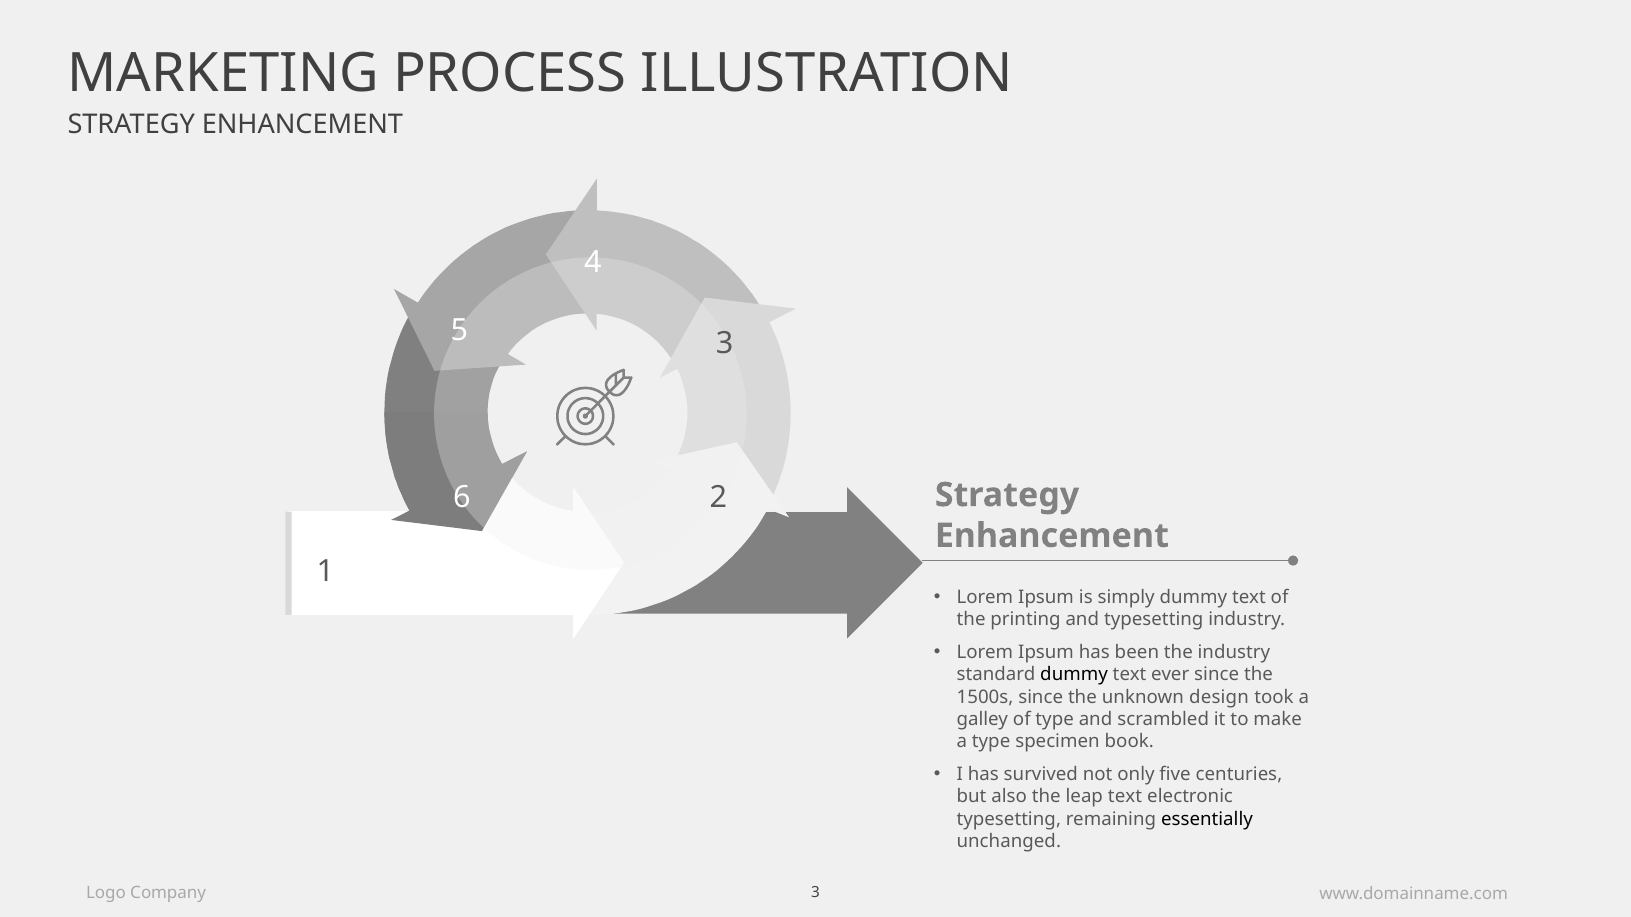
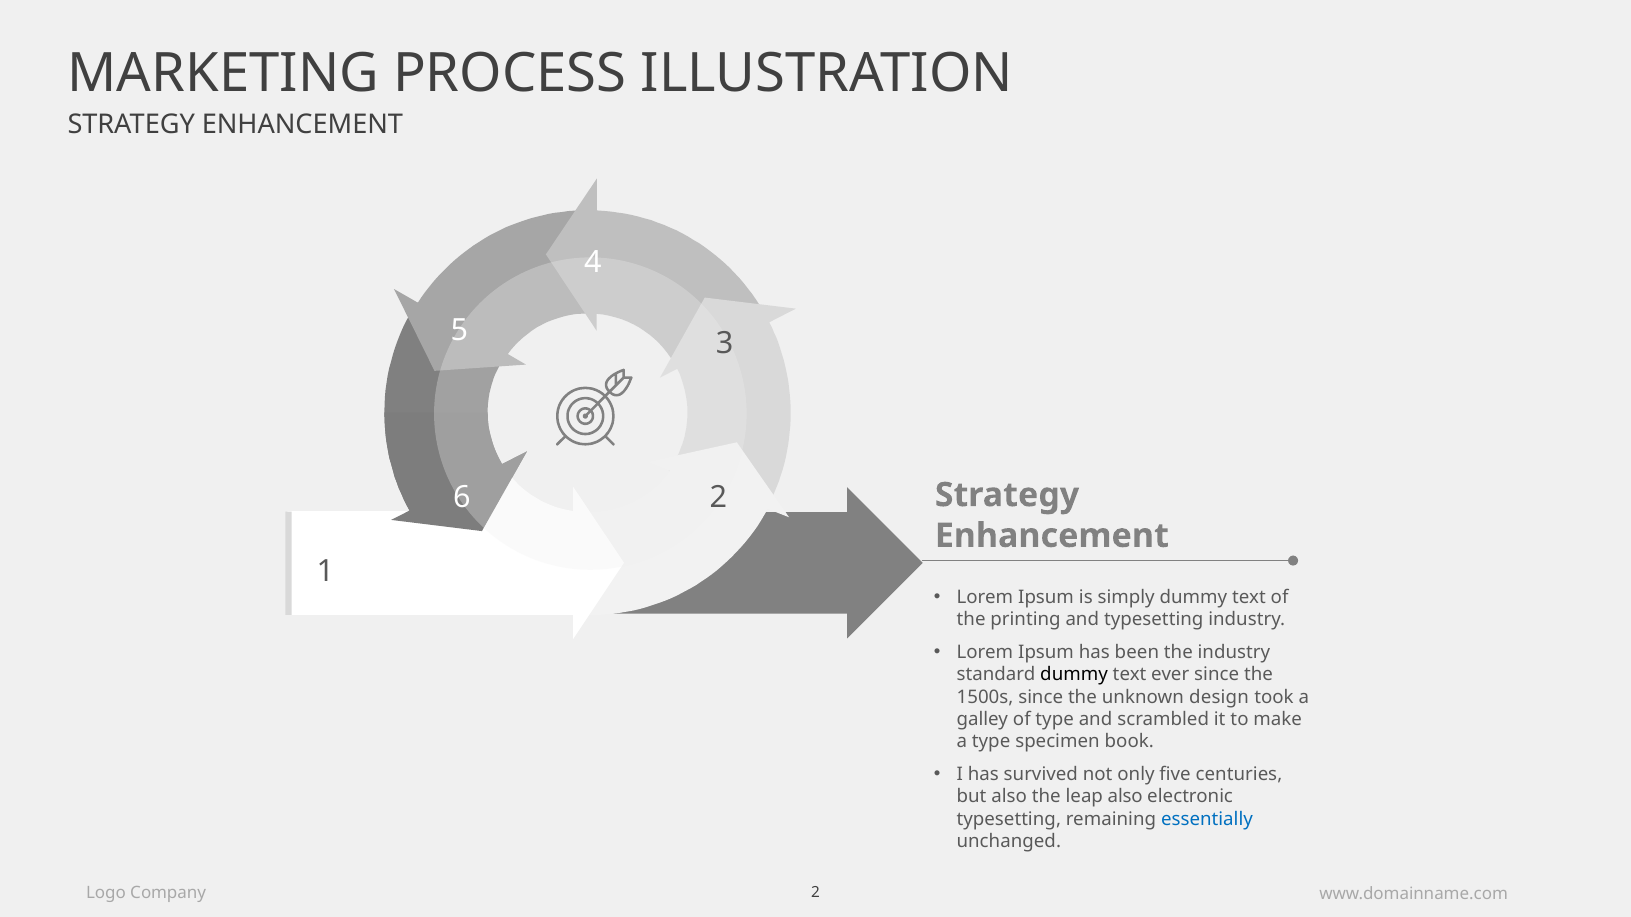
leap text: text -> also
essentially colour: black -> blue
Company 3: 3 -> 2
